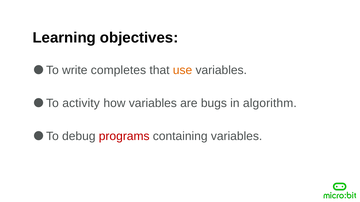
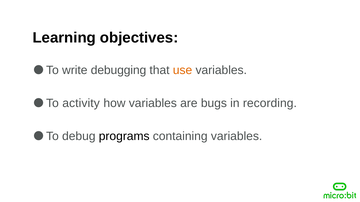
completes: completes -> debugging
algorithm: algorithm -> recording
programs colour: red -> black
